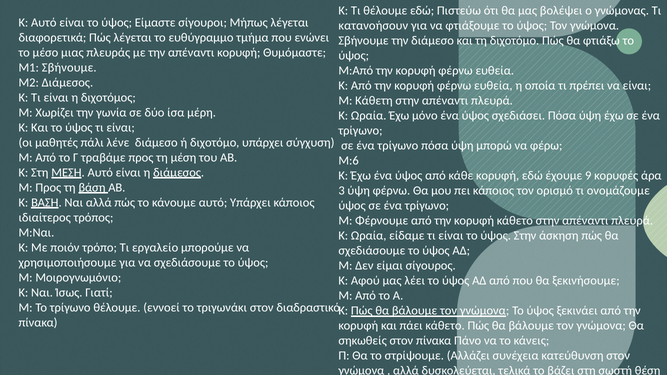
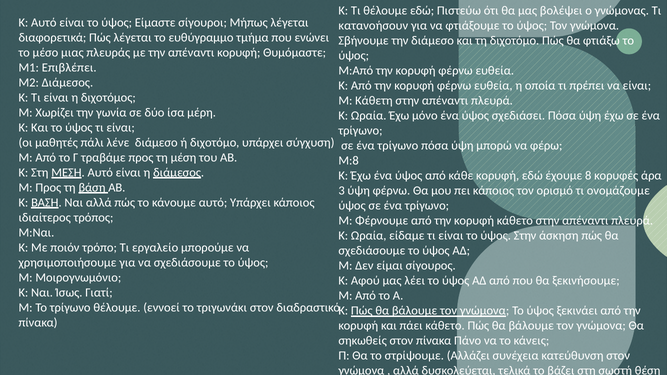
Μ1 Σβήνουμε: Σβήνουμε -> Επιβλέπει
Μ:6: Μ:6 -> Μ:8
9: 9 -> 8
